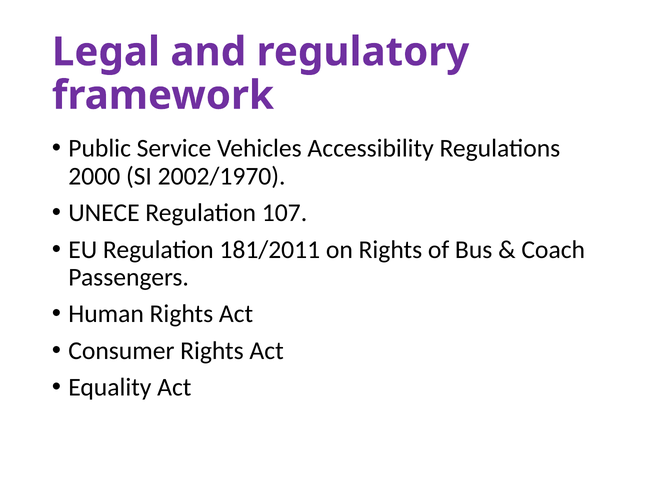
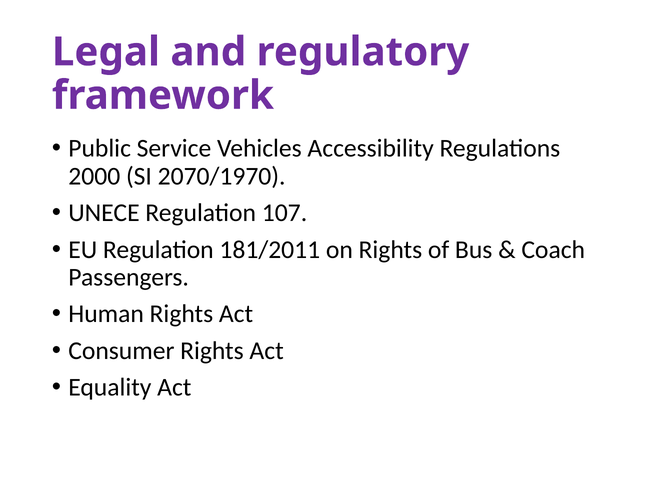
2002/1970: 2002/1970 -> 2070/1970
